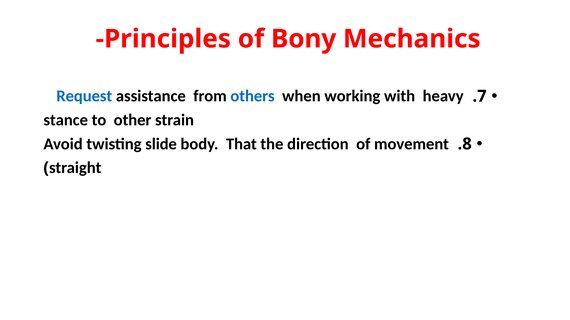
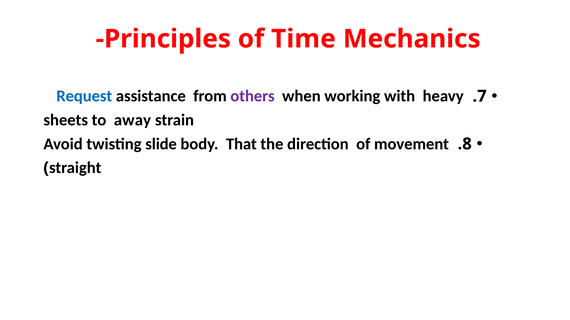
Bony: Bony -> Time
others colour: blue -> purple
stance: stance -> sheets
other: other -> away
